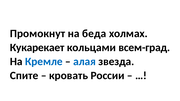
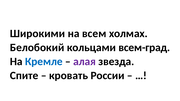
Промокнут: Промокнут -> Широкими
беда: беда -> всем
Кукарекает: Кукарекает -> Белобокий
алая colour: blue -> purple
